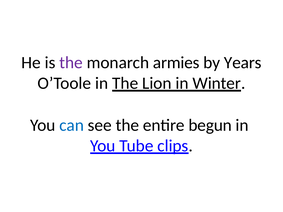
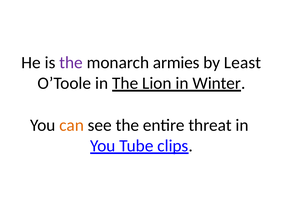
Years: Years -> Least
can colour: blue -> orange
begun: begun -> threat
